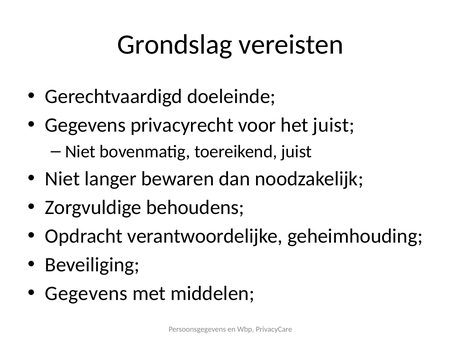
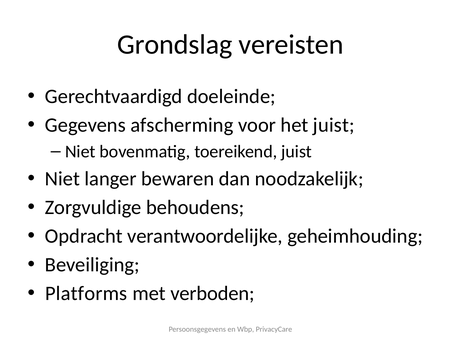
privacyrecht: privacyrecht -> afscherming
Gegevens at (86, 294): Gegevens -> Platforms
middelen: middelen -> verboden
